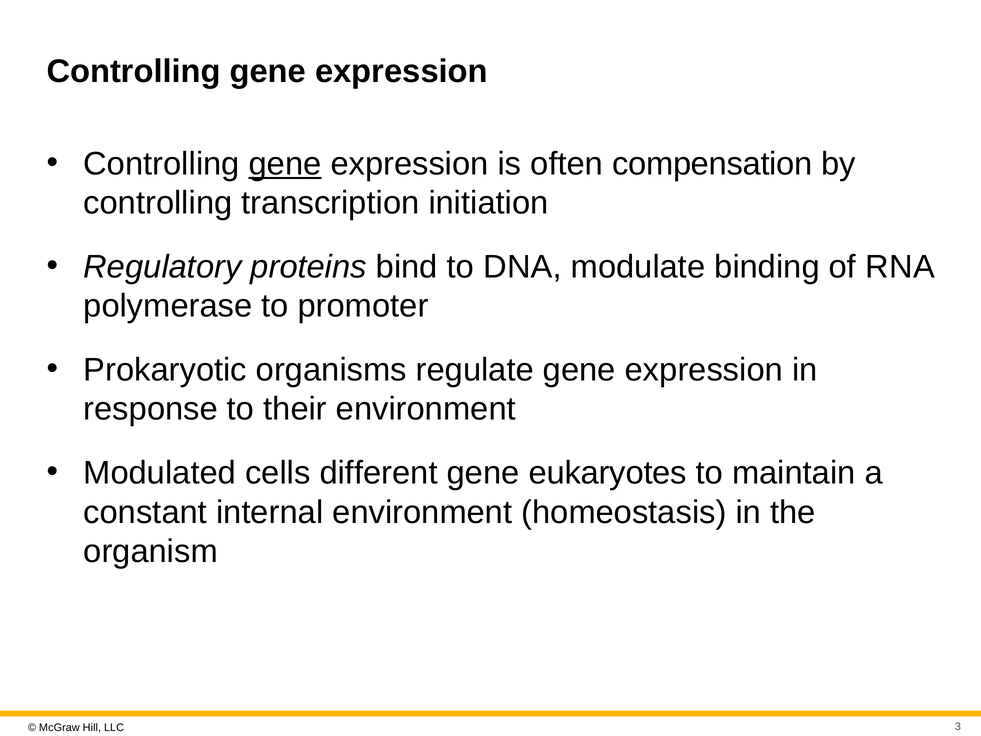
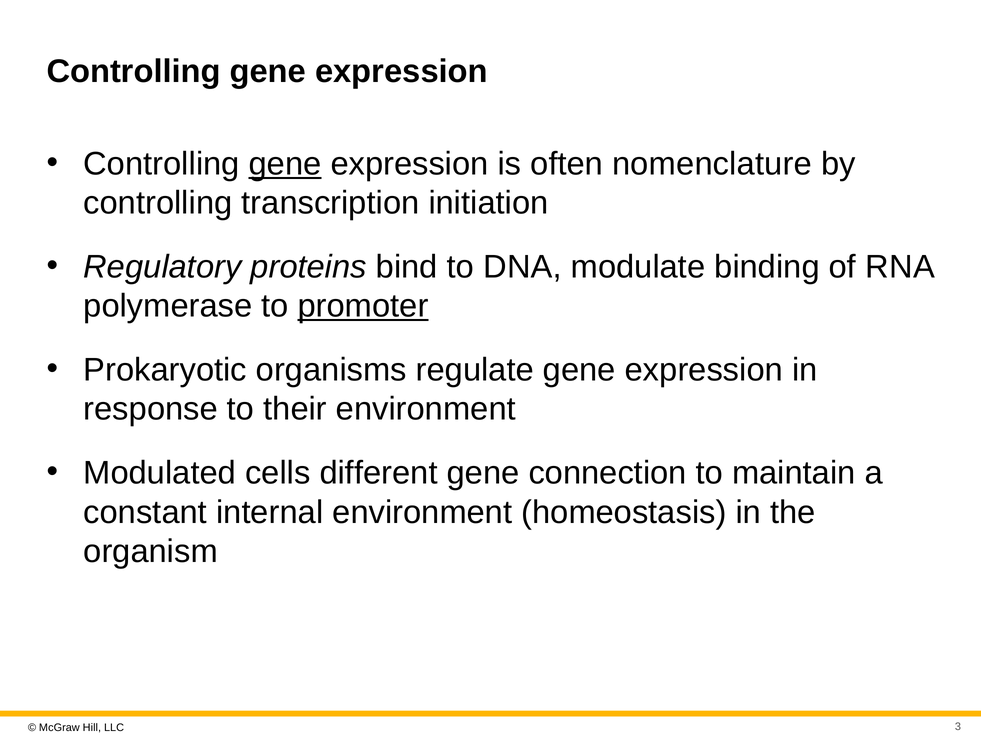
compensation: compensation -> nomenclature
promoter underline: none -> present
eukaryotes: eukaryotes -> connection
